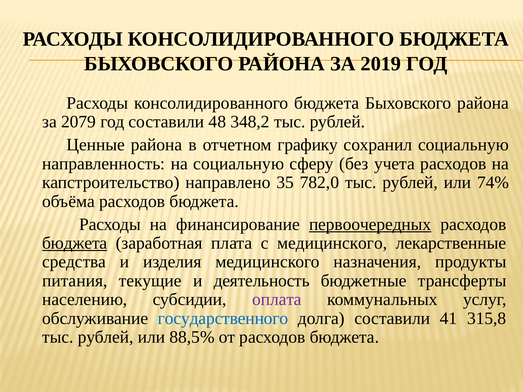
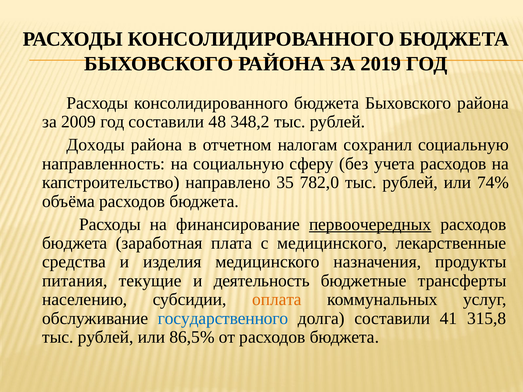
2079: 2079 -> 2009
Ценные: Ценные -> Доходы
графику: графику -> налогам
бюджета at (75, 243) underline: present -> none
оплата colour: purple -> orange
88,5%: 88,5% -> 86,5%
